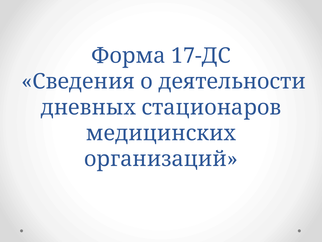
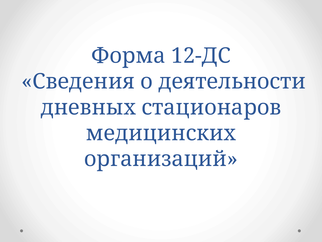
17-ДС: 17-ДС -> 12-ДС
